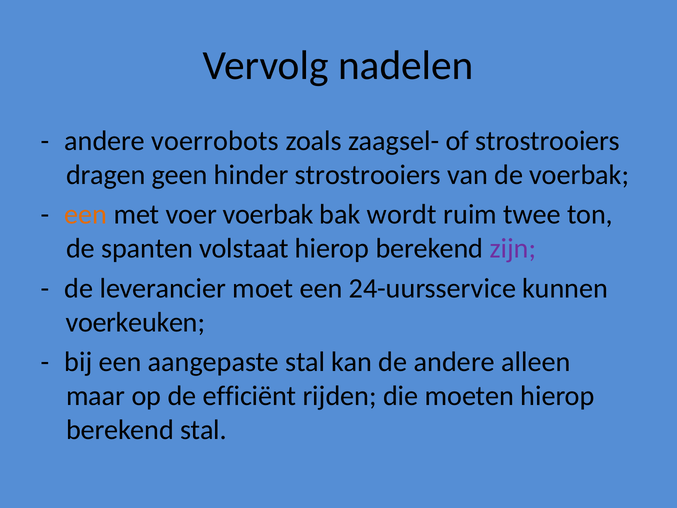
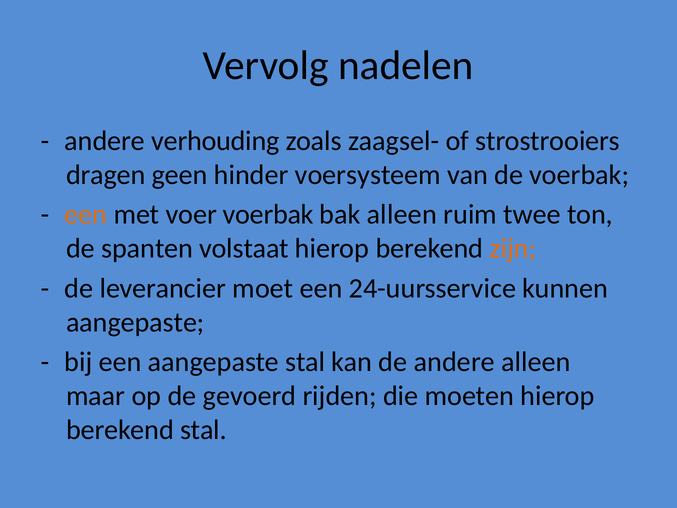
voerrobots: voerrobots -> verhouding
hinder strostrooiers: strostrooiers -> voersysteem
bak wordt: wordt -> alleen
zijn colour: purple -> orange
voerkeuken at (135, 322): voerkeuken -> aangepaste
efficiënt: efficiënt -> gevoerd
